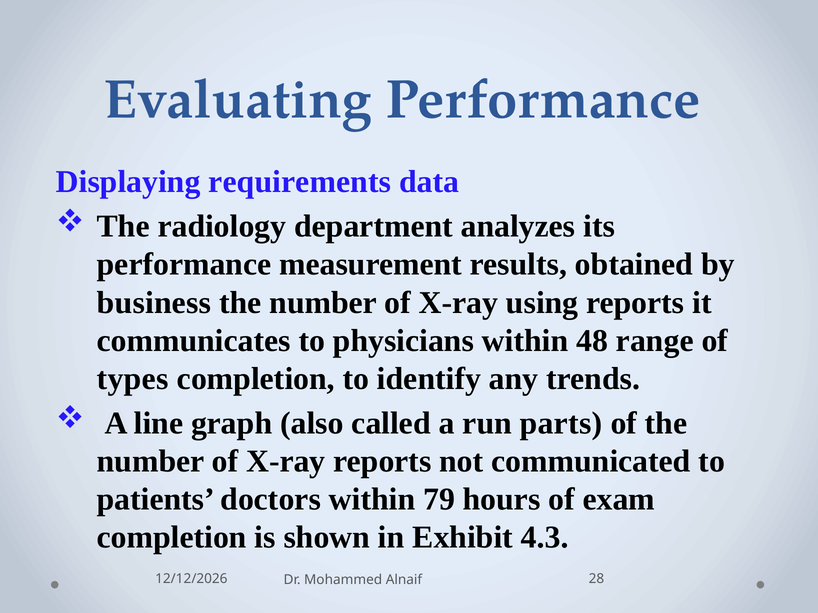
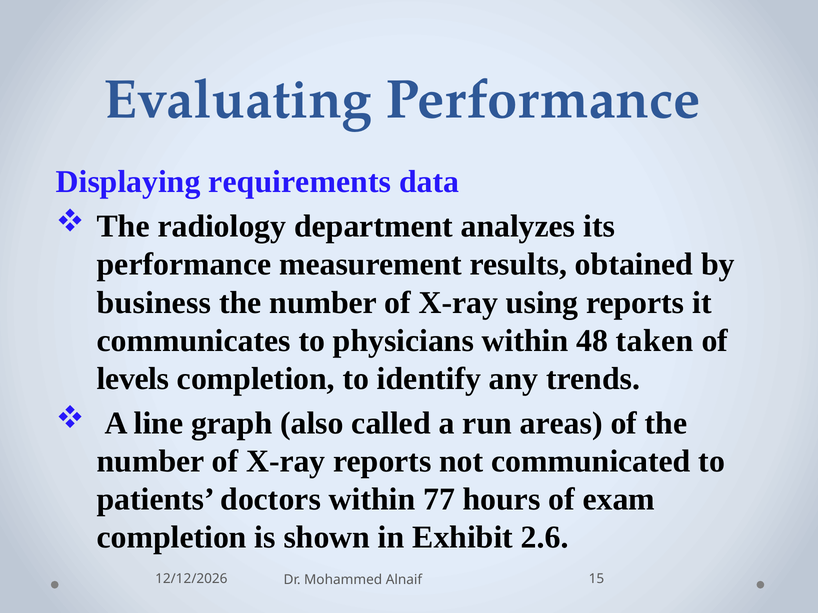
range: range -> taken
types: types -> levels
parts: parts -> areas
79: 79 -> 77
4.3: 4.3 -> 2.6
28: 28 -> 15
